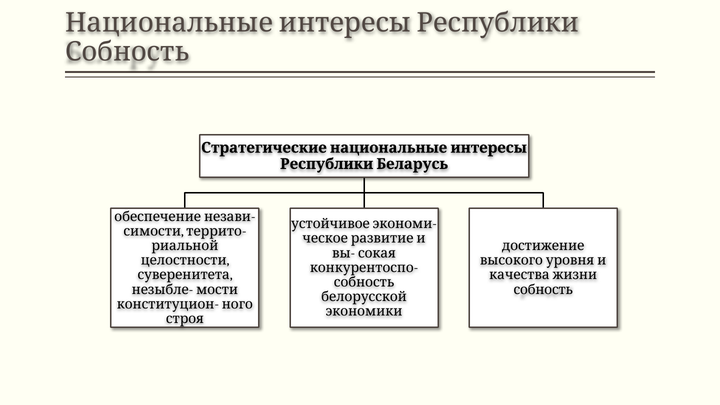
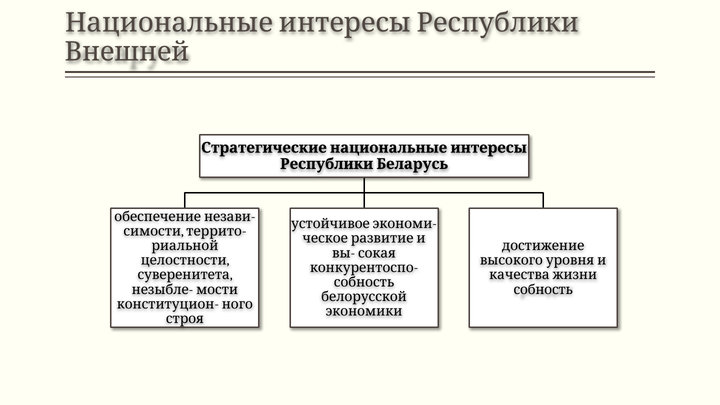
Собность at (127, 52): Собность -> Внешней
